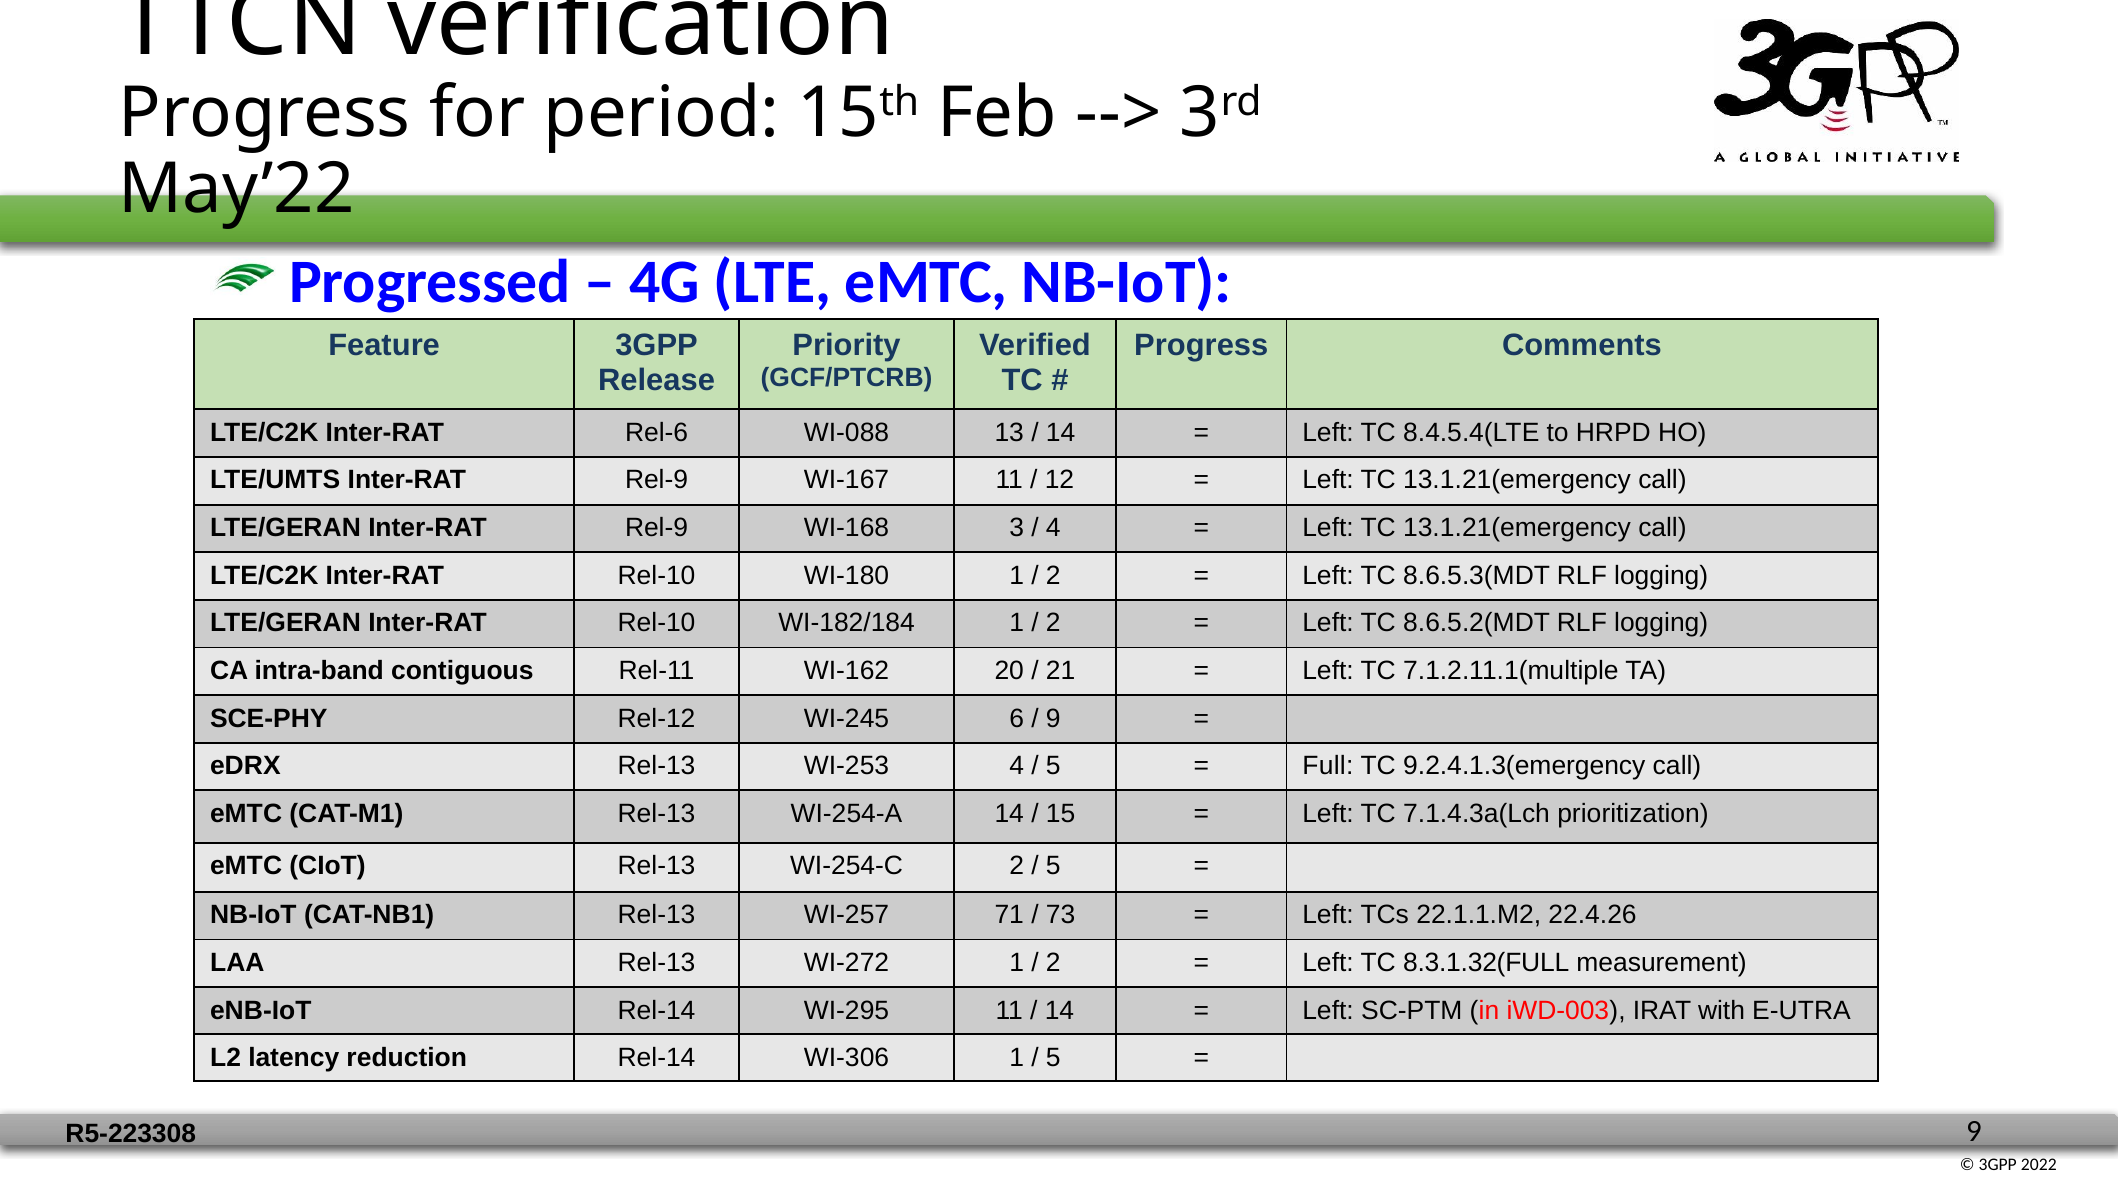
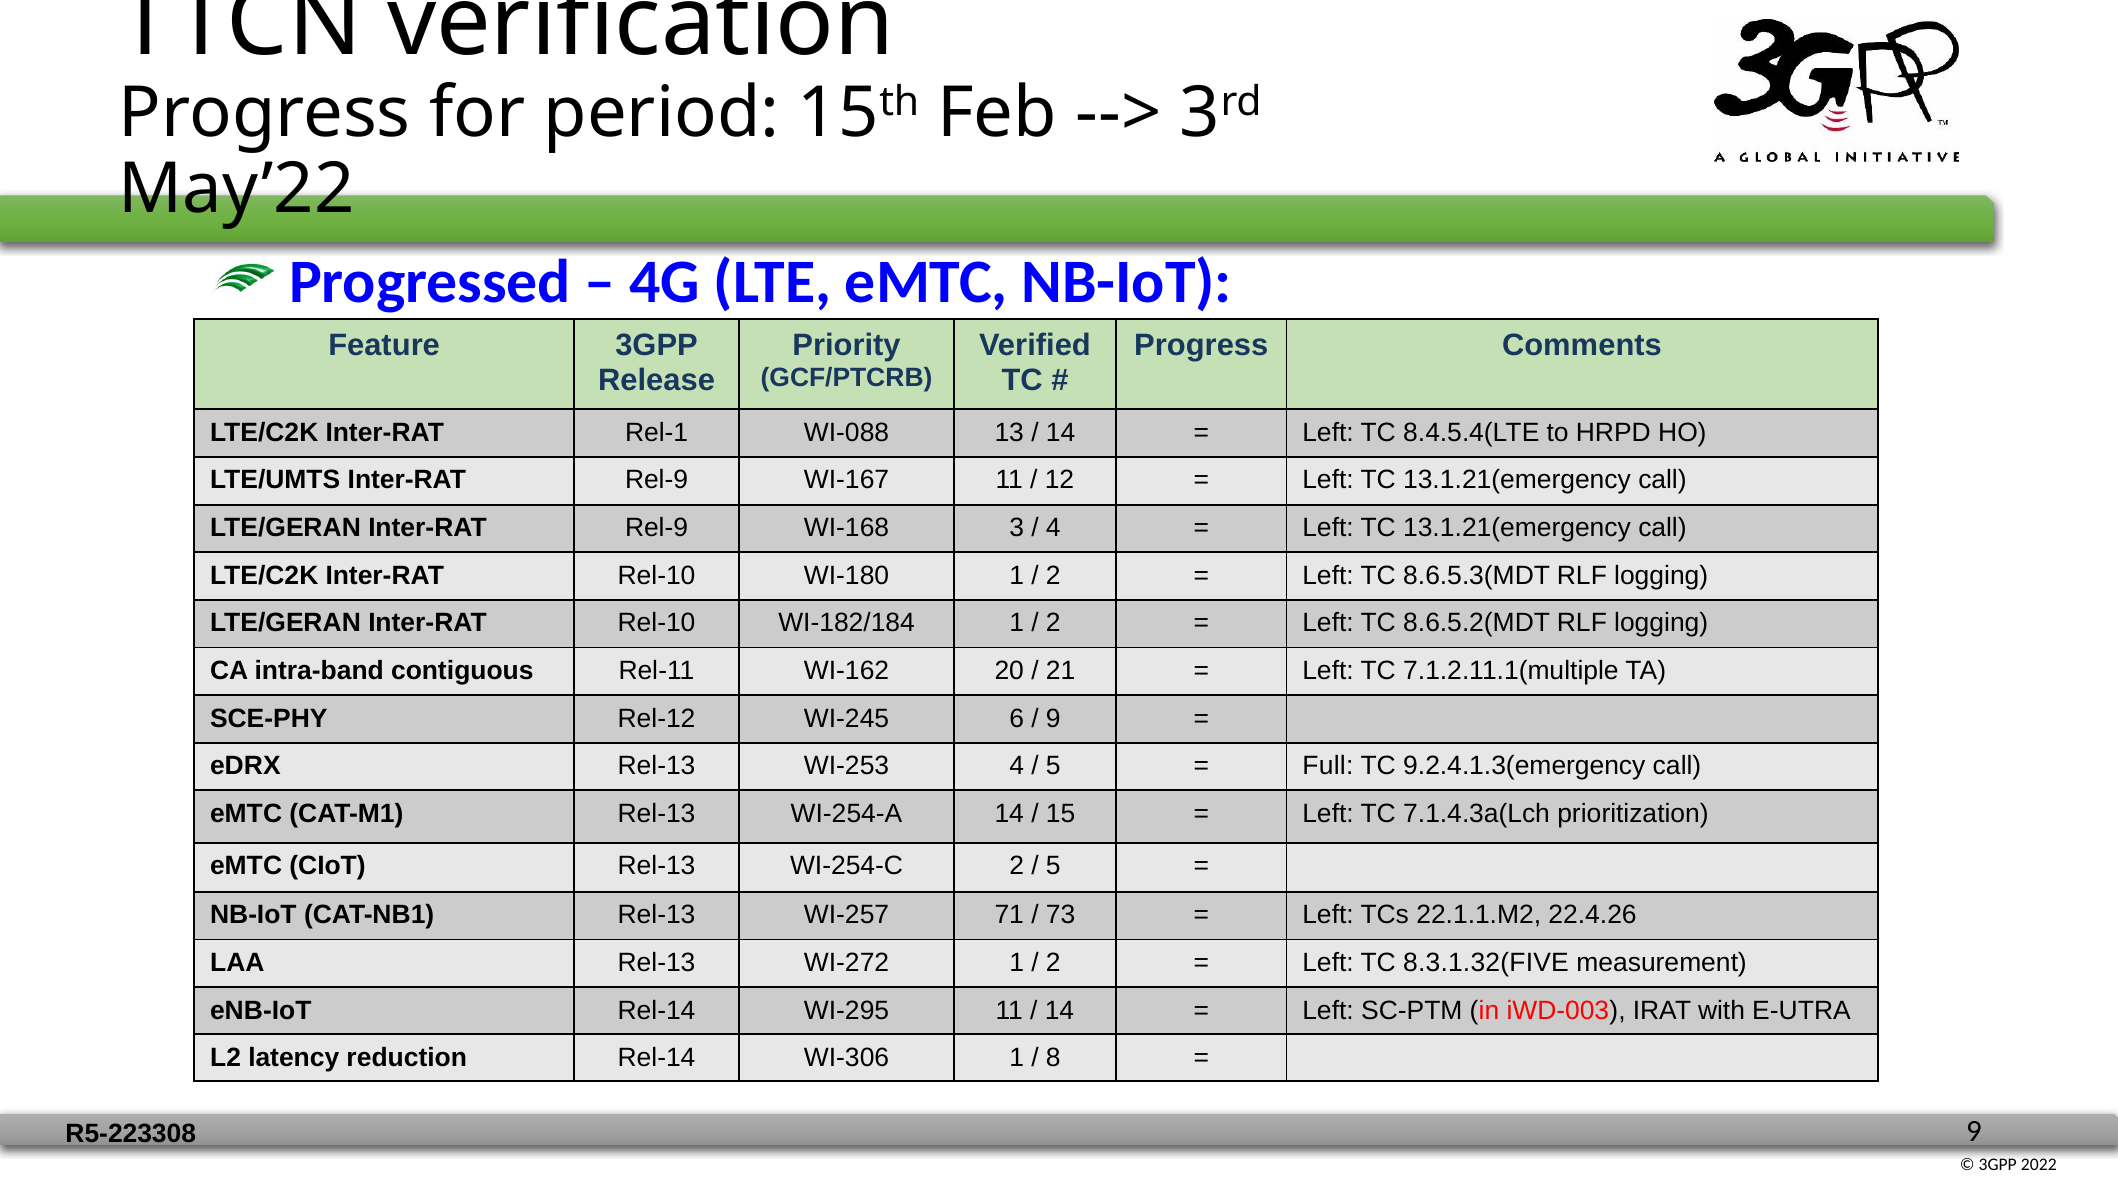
Rel-6: Rel-6 -> Rel-1
8.3.1.32(FULL: 8.3.1.32(FULL -> 8.3.1.32(FIVE
5 at (1053, 1058): 5 -> 8
